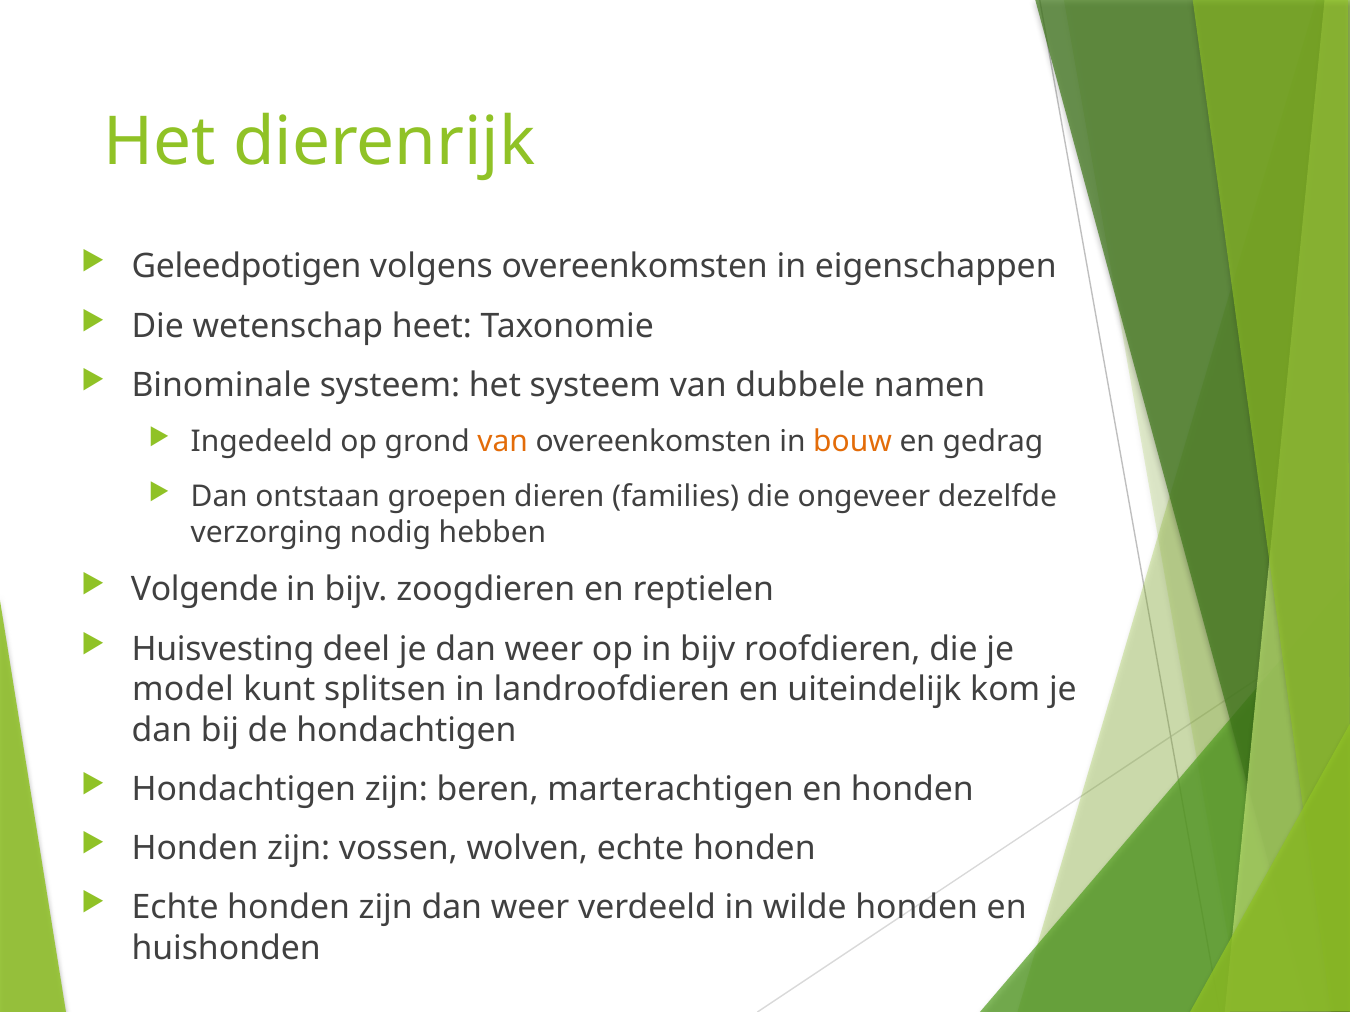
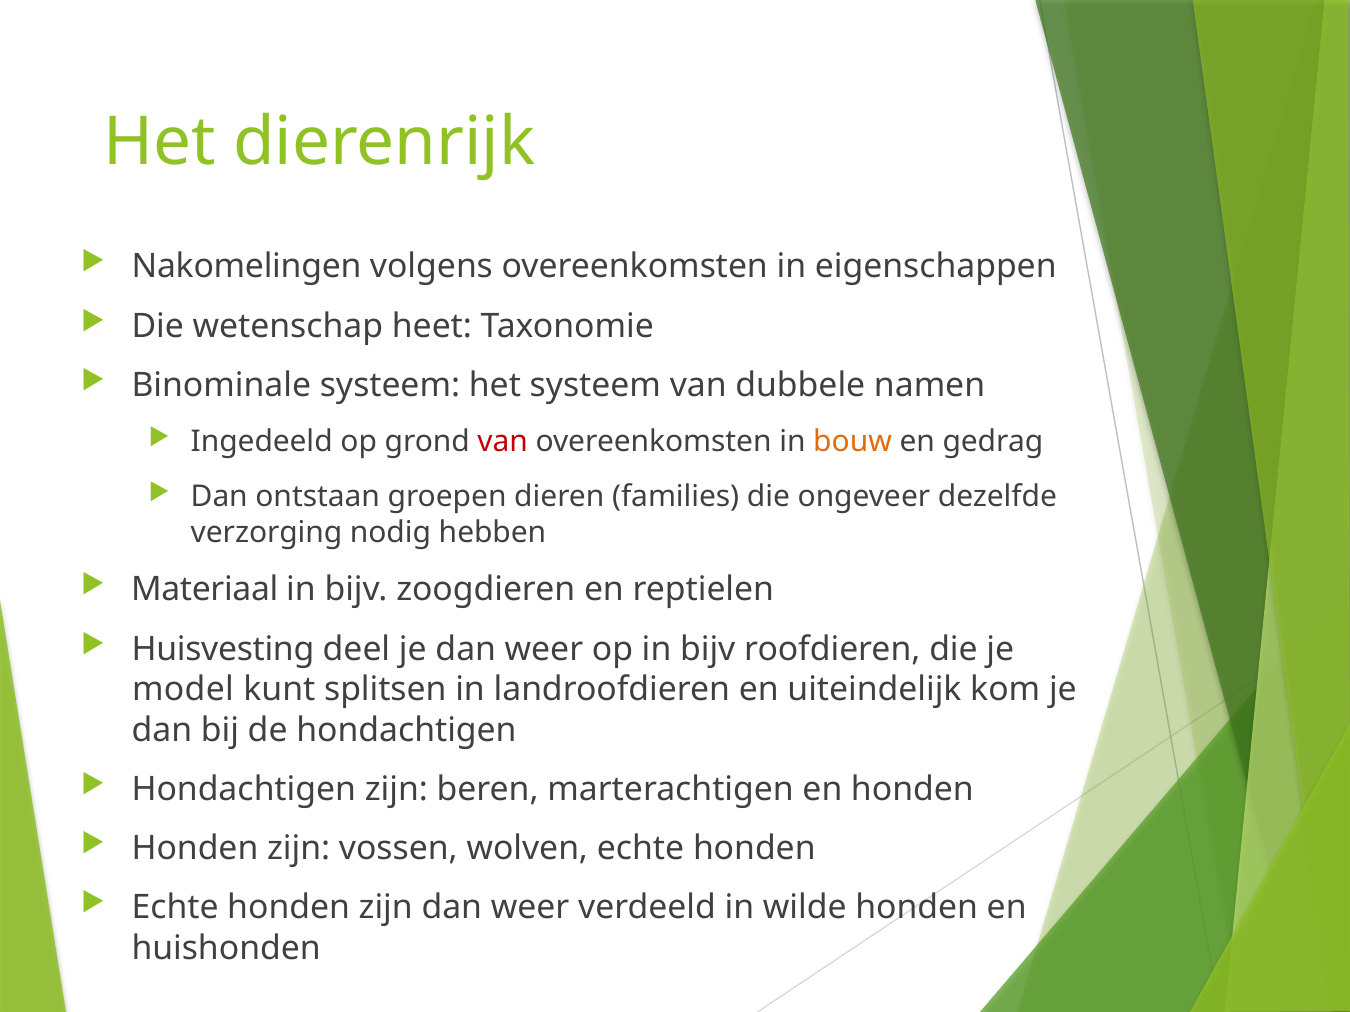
Geleedpotigen: Geleedpotigen -> Nakomelingen
van at (503, 442) colour: orange -> red
Volgende: Volgende -> Materiaal
